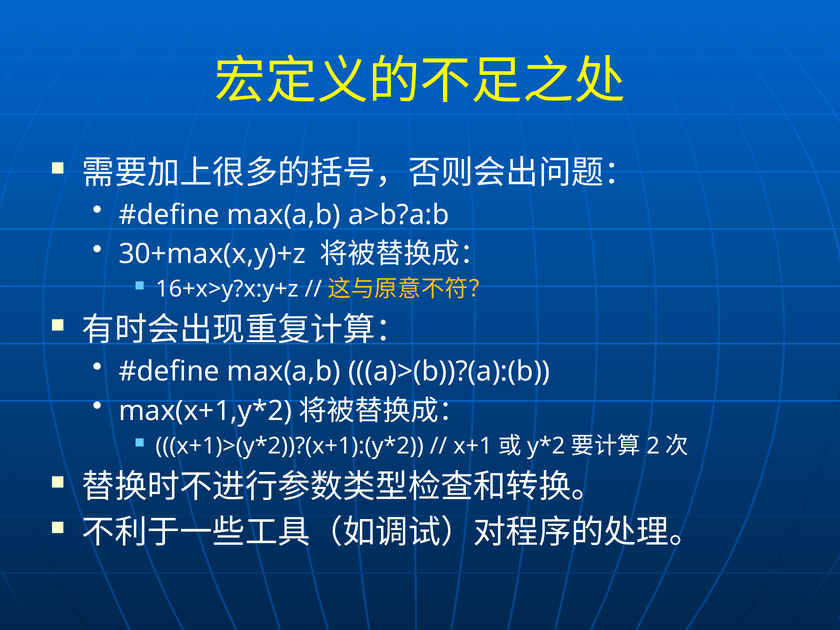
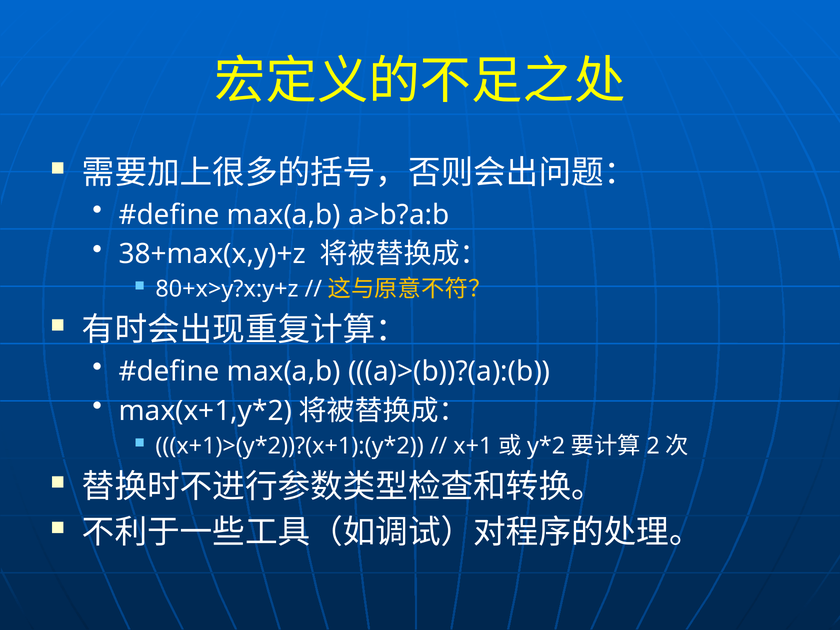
30+max(x,y)+z: 30+max(x,y)+z -> 38+max(x,y)+z
16+x>y?x:y+z: 16+x>y?x:y+z -> 80+x>y?x:y+z
